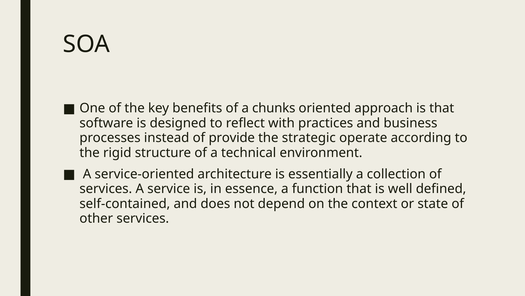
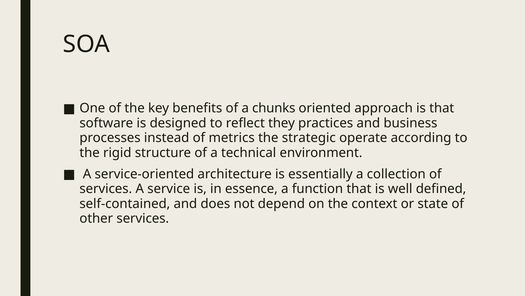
with: with -> they
provide: provide -> metrics
